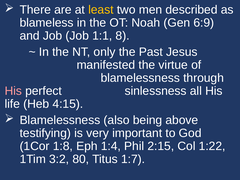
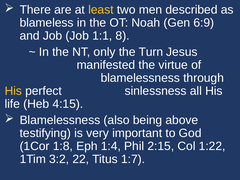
Past: Past -> Turn
His at (13, 91) colour: pink -> yellow
80: 80 -> 22
